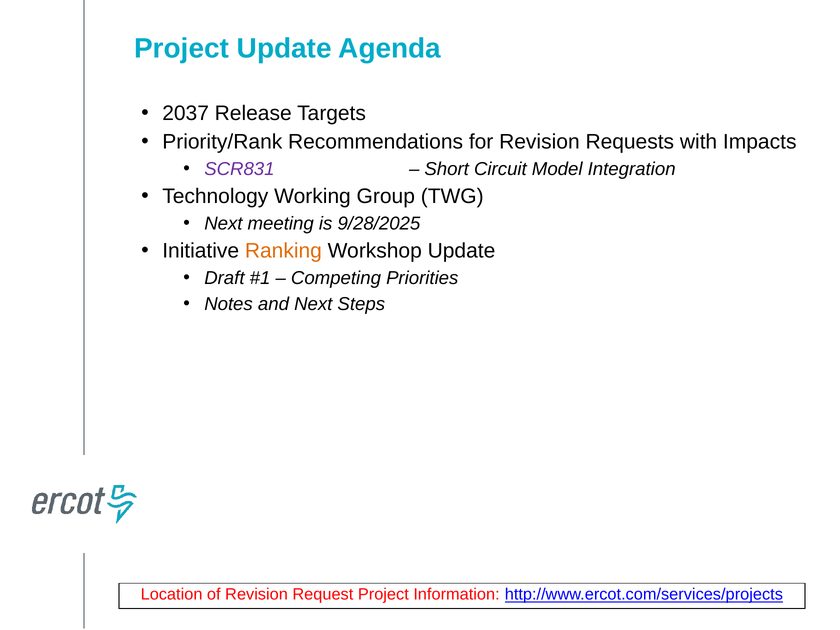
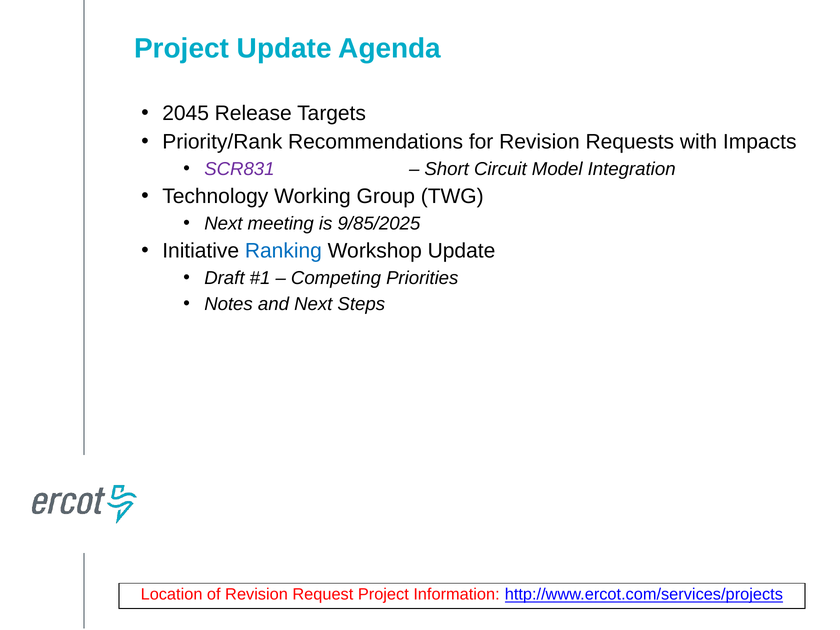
2037: 2037 -> 2045
9/28/2025: 9/28/2025 -> 9/85/2025
Ranking colour: orange -> blue
